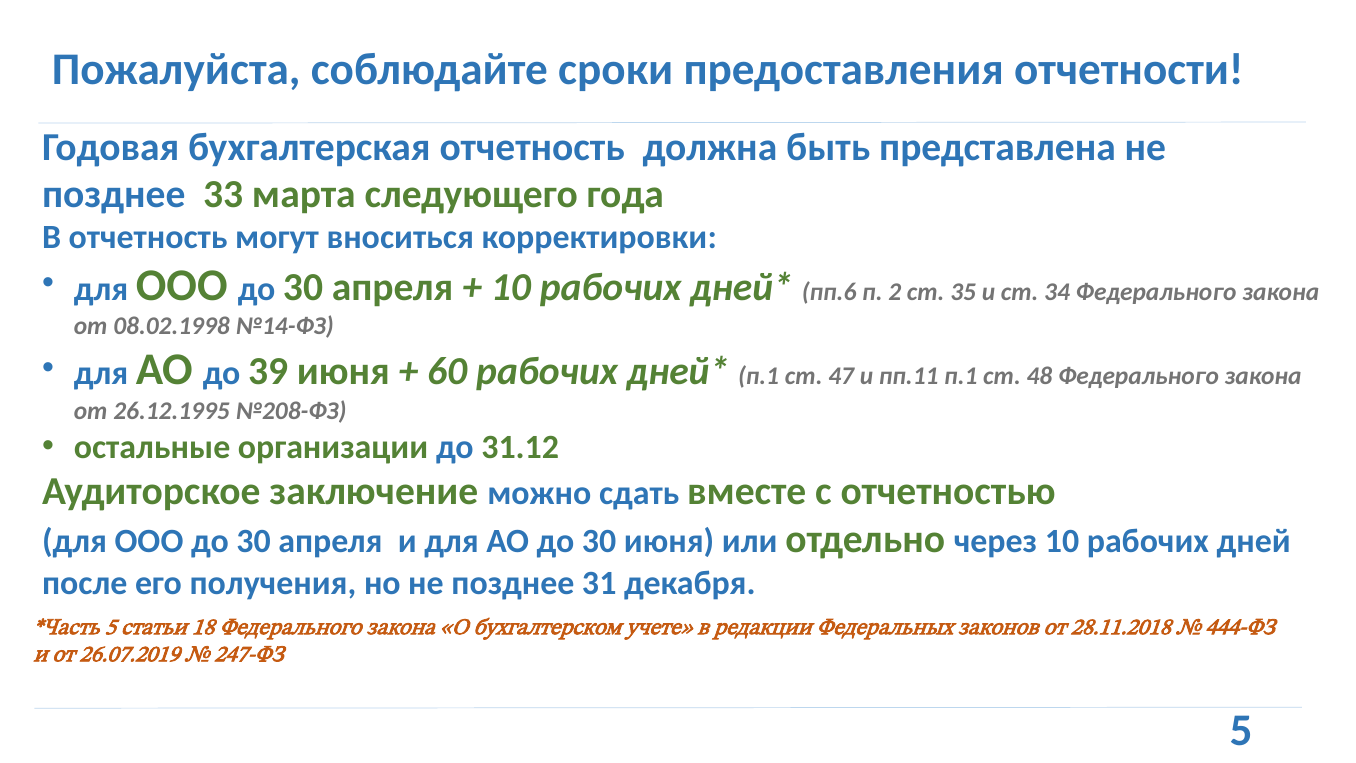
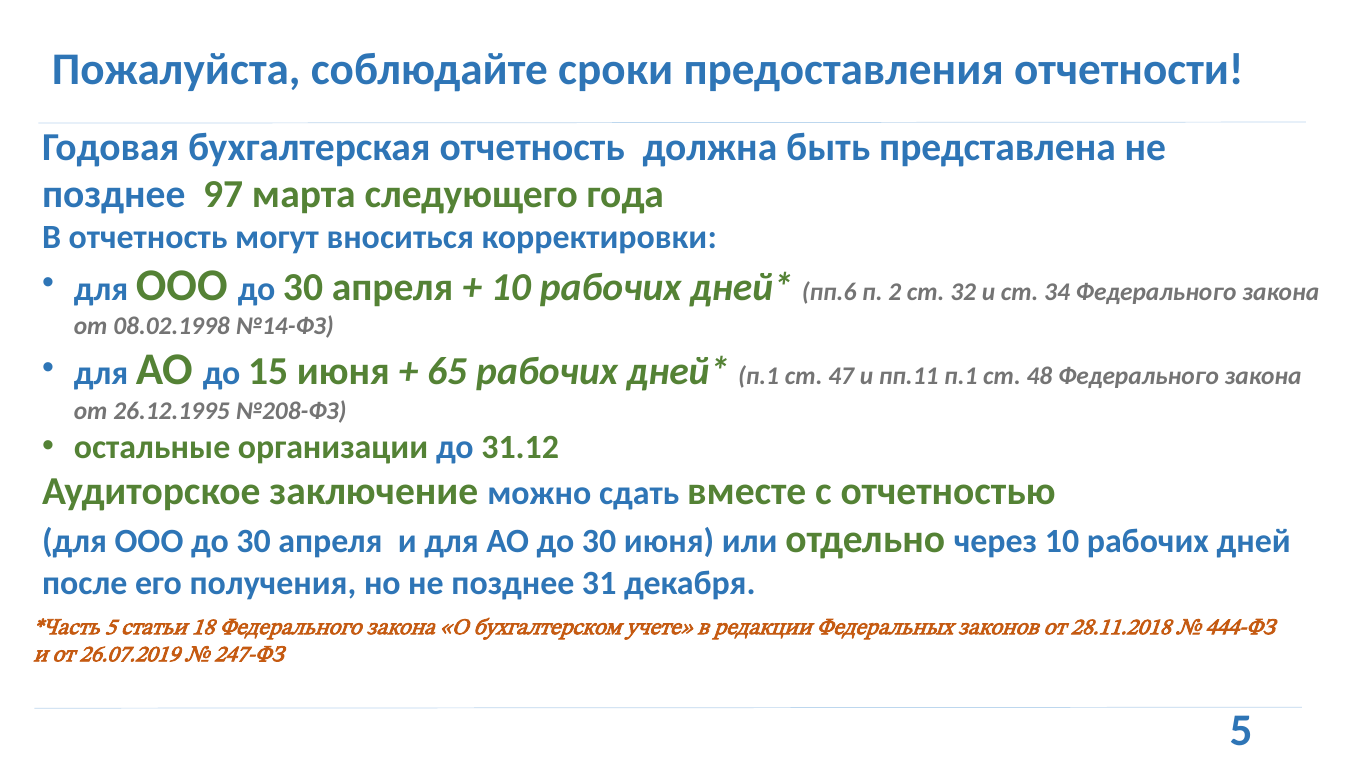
33: 33 -> 97
35: 35 -> 32
39: 39 -> 15
60: 60 -> 65
